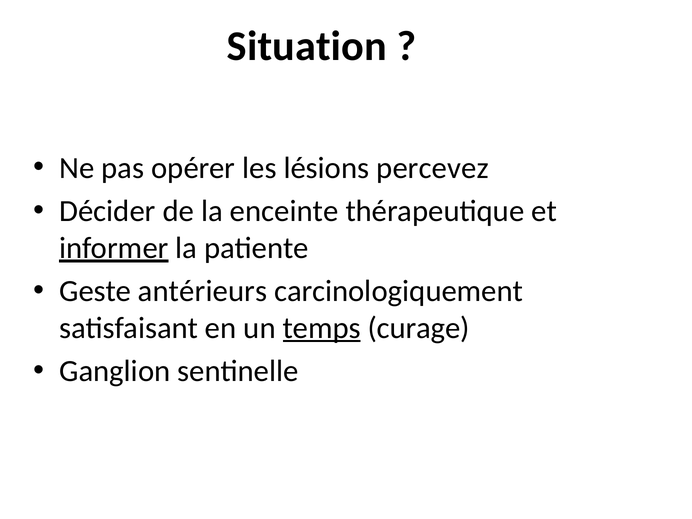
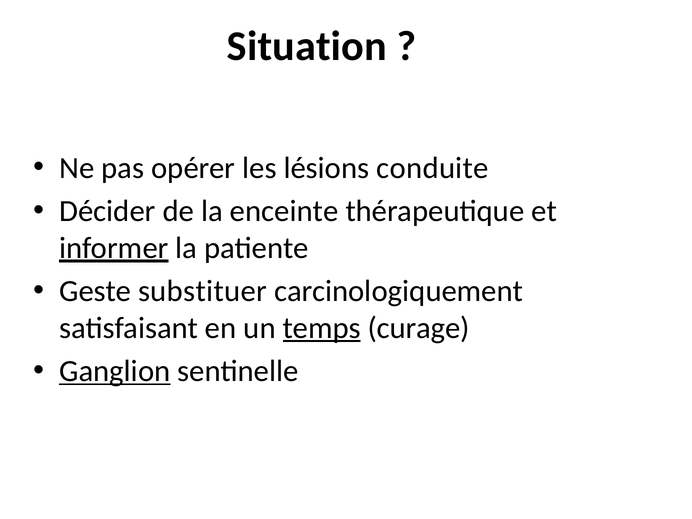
percevez: percevez -> conduite
antérieurs: antérieurs -> substituer
Ganglion underline: none -> present
